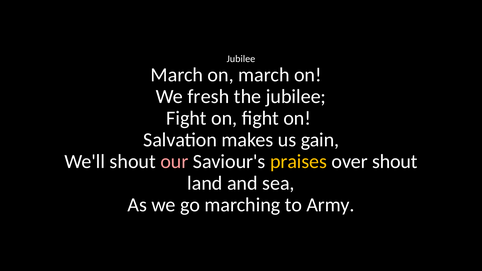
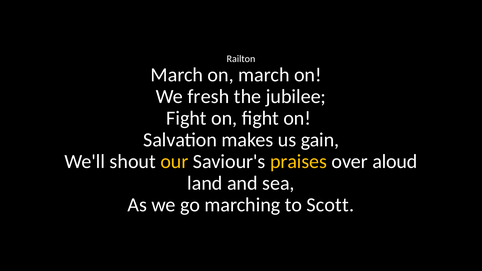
Jubilee at (241, 59): Jubilee -> Railton
our colour: pink -> yellow
over shout: shout -> aloud
Army: Army -> Scott
